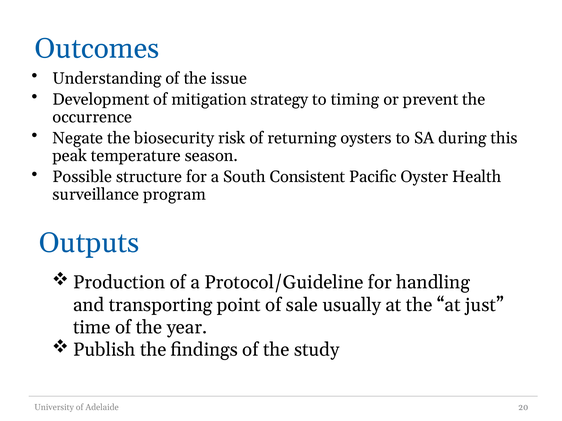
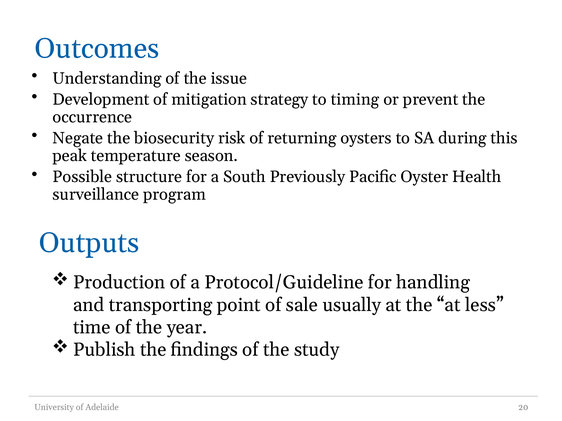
Consistent: Consistent -> Previously
just: just -> less
